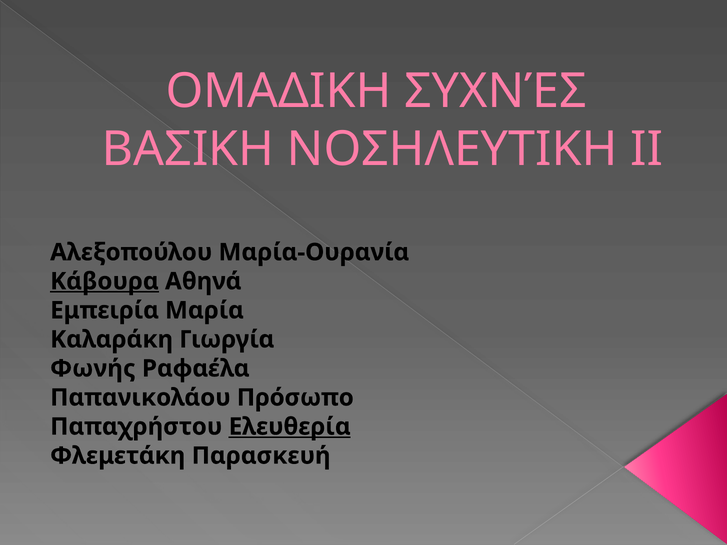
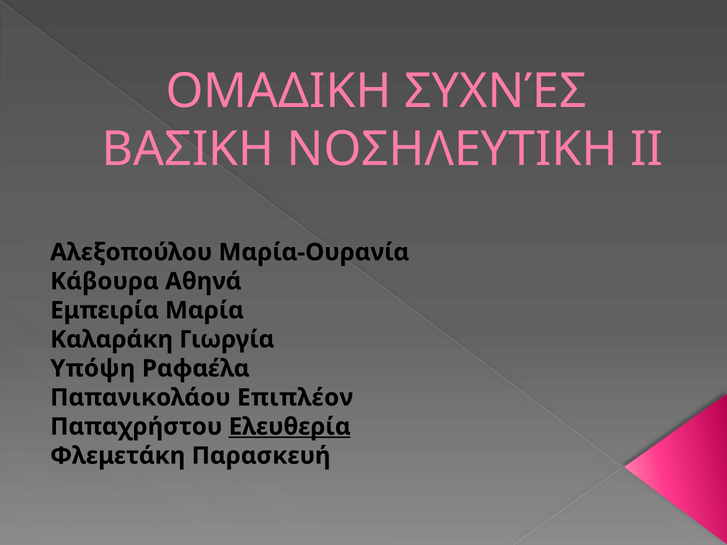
Κάβουρα underline: present -> none
Φωνής: Φωνής -> Υπόψη
Πρόσωπο: Πρόσωπο -> Επιπλέον
